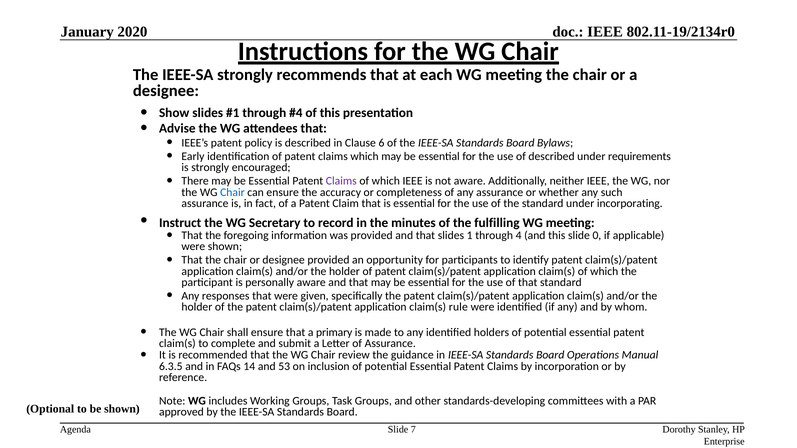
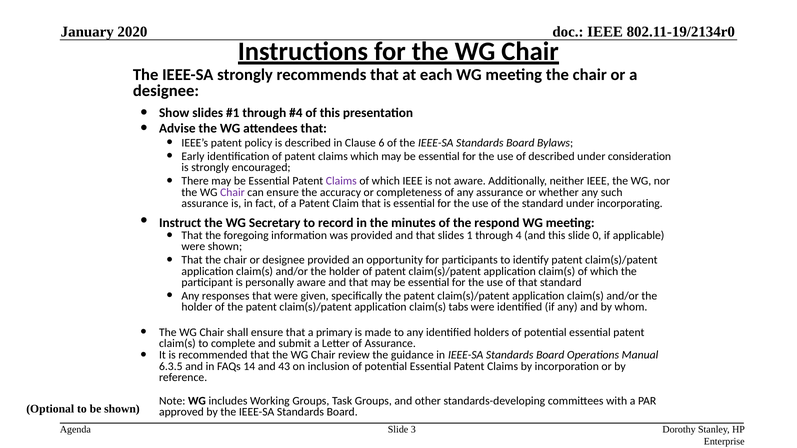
requirements: requirements -> consideration
Chair at (232, 192) colour: blue -> purple
fulfilling: fulfilling -> respond
rule: rule -> tabs
53: 53 -> 43
7: 7 -> 3
